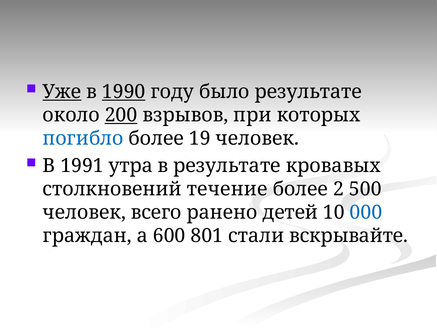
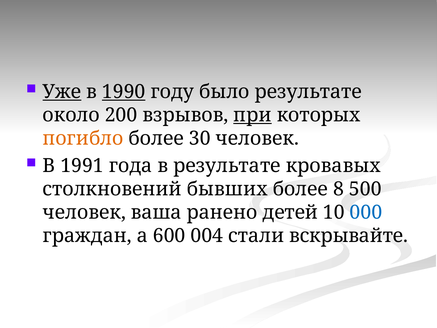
200 underline: present -> none
при underline: none -> present
погибло colour: blue -> orange
19: 19 -> 30
утра: утра -> года
течение: течение -> бывших
2: 2 -> 8
всего: всего -> ваша
801: 801 -> 004
